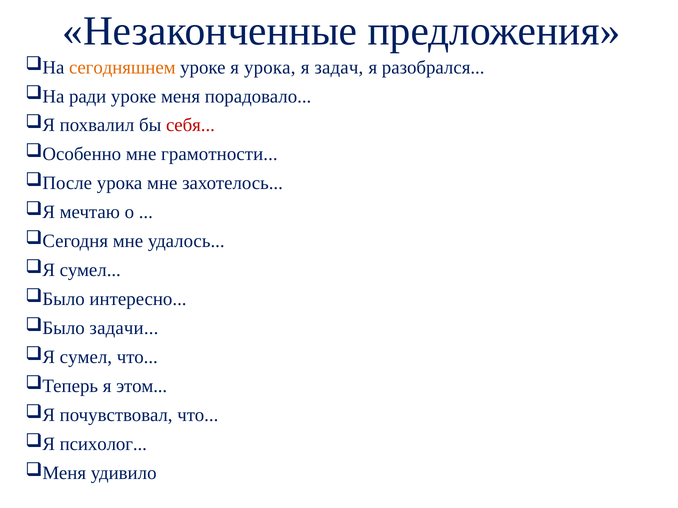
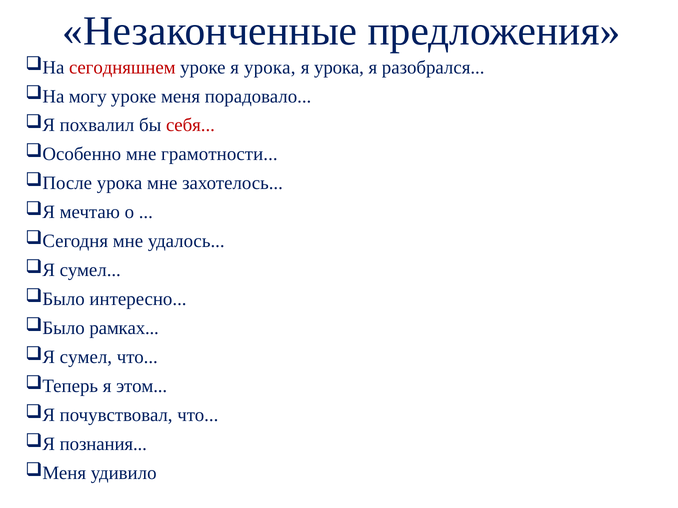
сегодняшнем colour: orange -> red
задач at (339, 67): задач -> урока
ради: ради -> могу
задачи: задачи -> рамках
психолог: психолог -> познания
